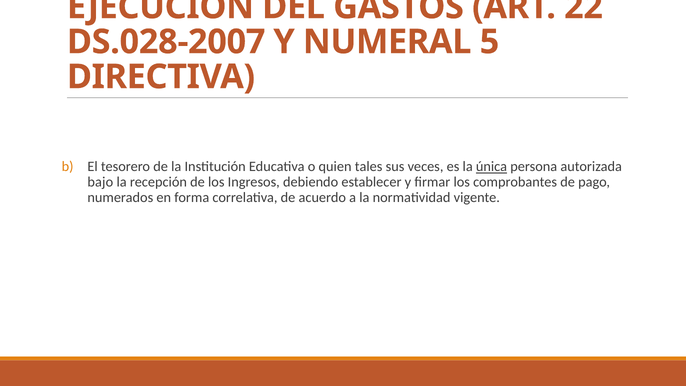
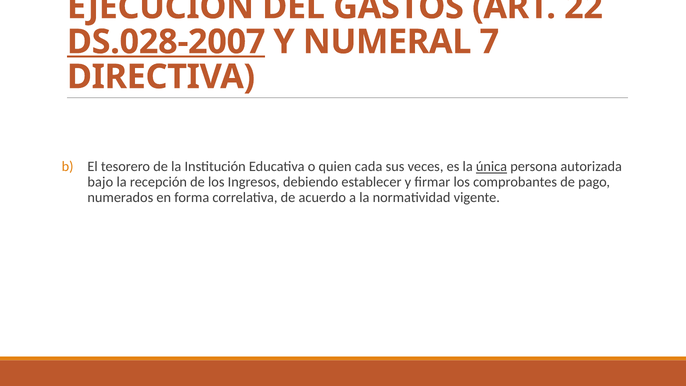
DS.028-2007 underline: none -> present
5: 5 -> 7
tales: tales -> cada
